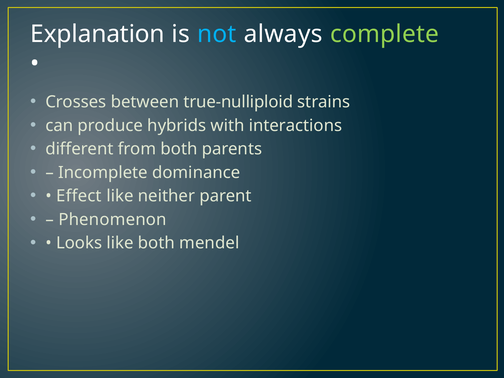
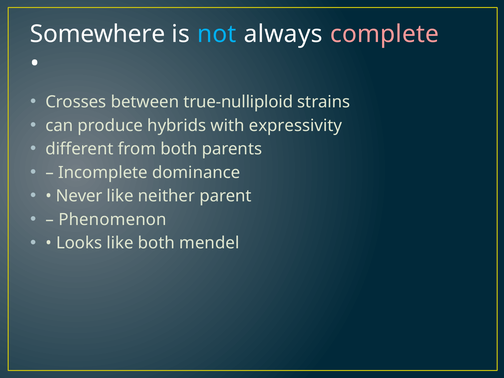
Explanation: Explanation -> Somewhere
complete colour: light green -> pink
interactions: interactions -> expressivity
Effect: Effect -> Never
